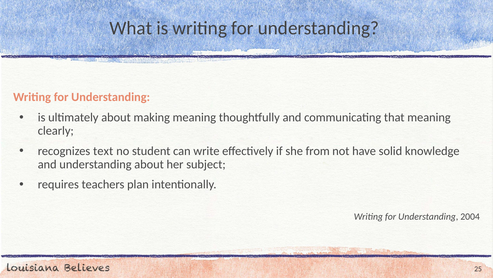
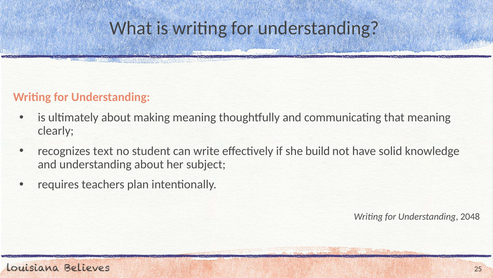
from: from -> build
2004: 2004 -> 2048
